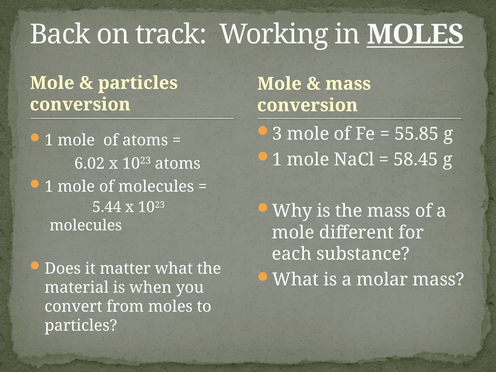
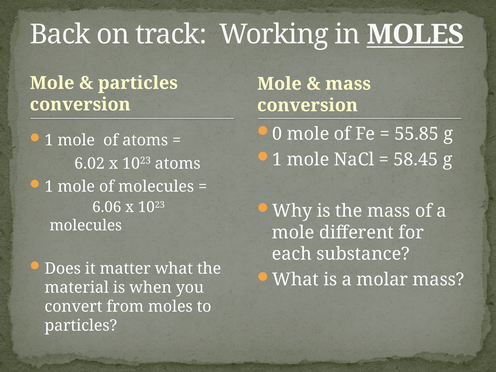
3: 3 -> 0
5.44: 5.44 -> 6.06
